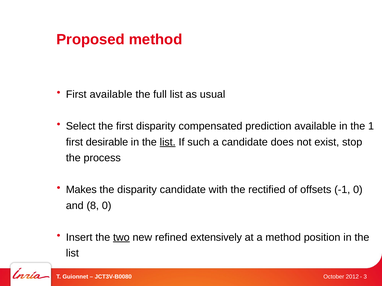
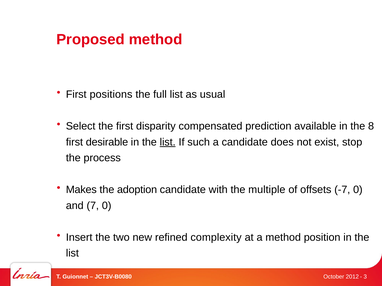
First available: available -> positions
1: 1 -> 8
the disparity: disparity -> adoption
rectified: rectified -> multiple
-1: -1 -> -7
8: 8 -> 7
two underline: present -> none
extensively: extensively -> complexity
